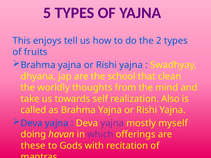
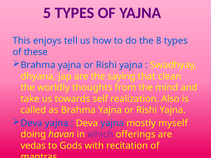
2: 2 -> 8
fruits: fruits -> these
school: school -> saying
yajna at (112, 123) colour: purple -> blue
these: these -> vedas
